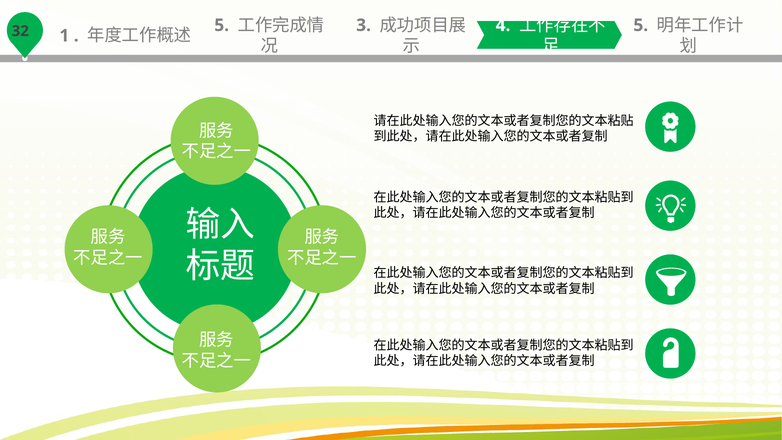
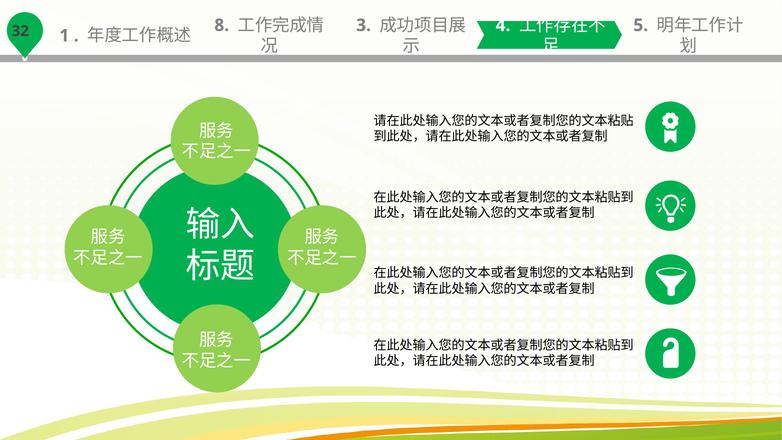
5 at (222, 25): 5 -> 8
